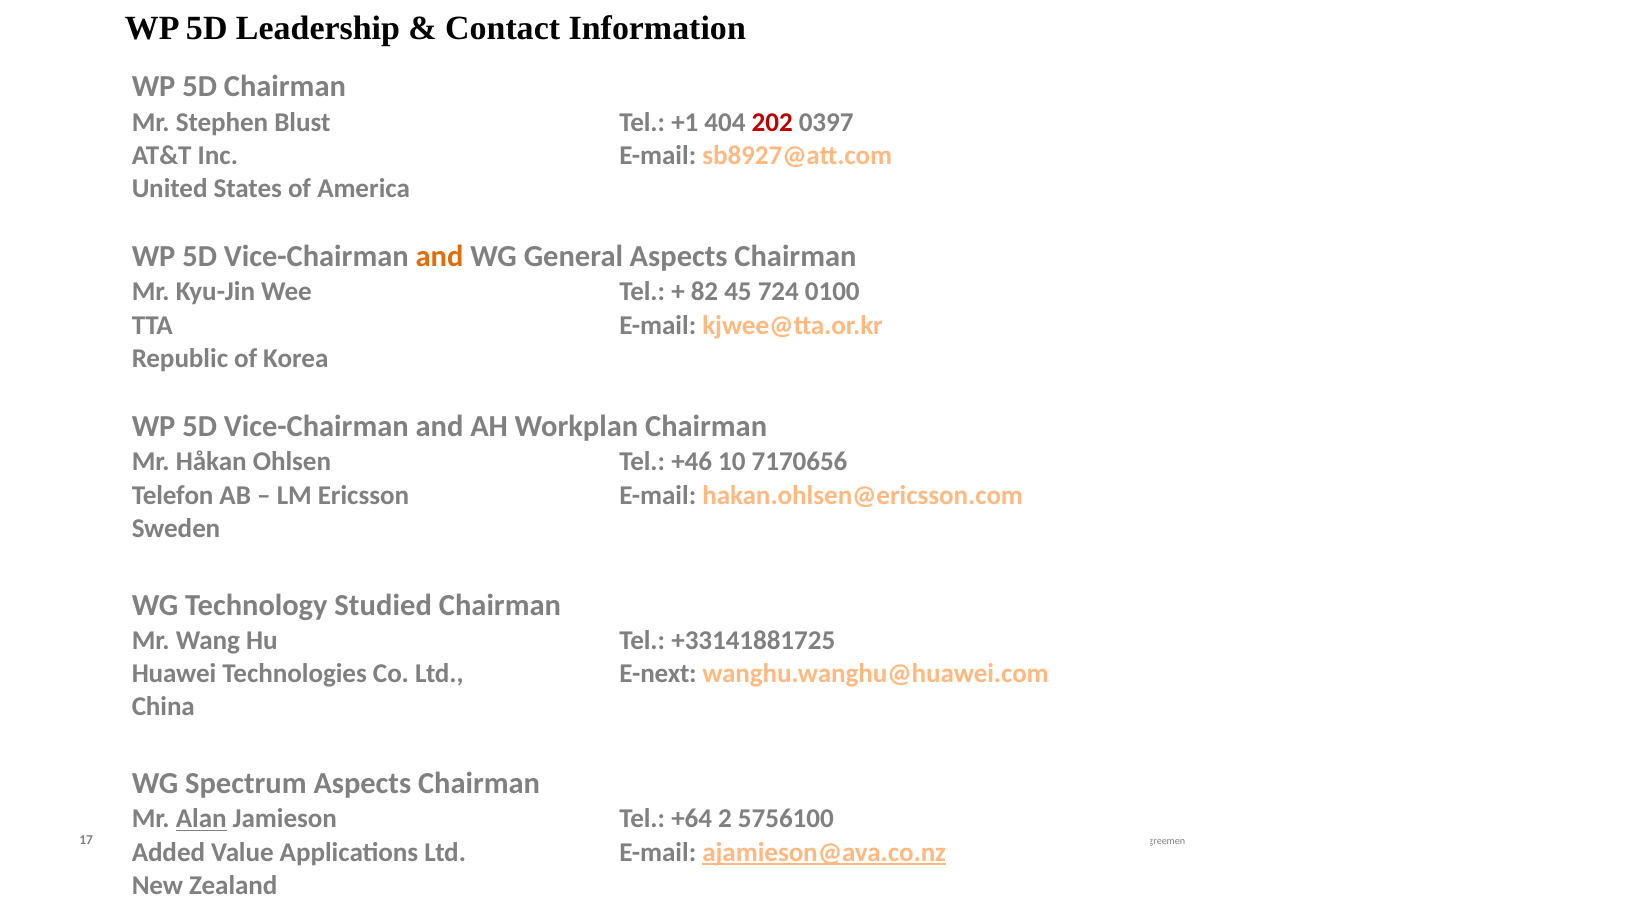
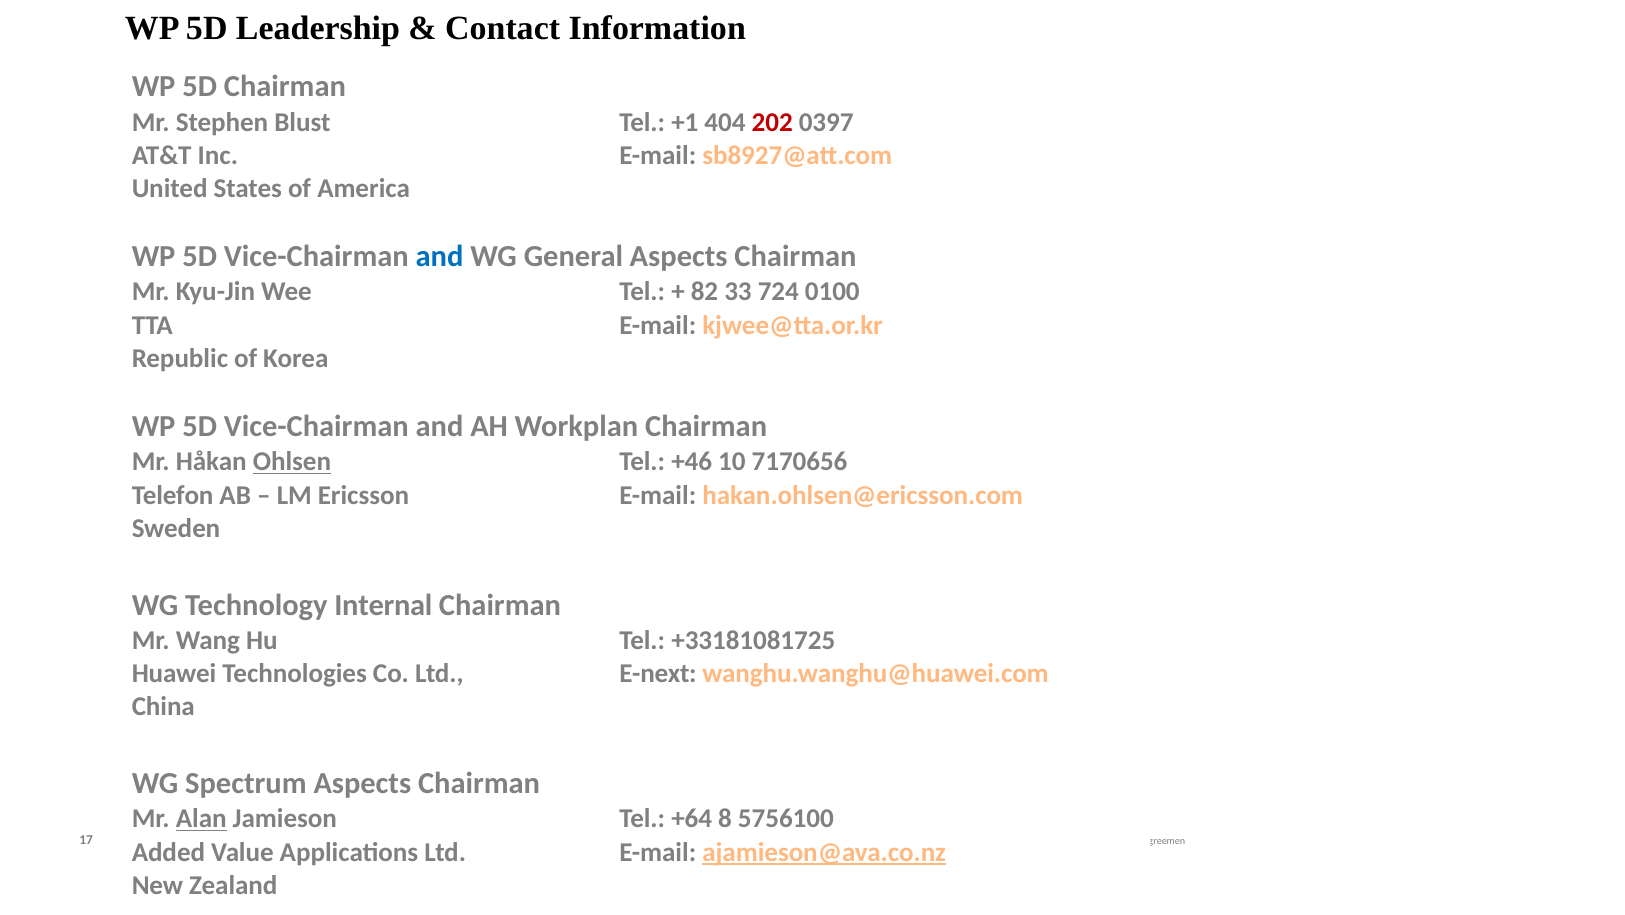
and at (439, 257) colour: orange -> blue
45: 45 -> 33
Ohlsen underline: none -> present
Technology Studied: Studied -> Internal
+33141881725: +33141881725 -> +33181081725
2: 2 -> 8
